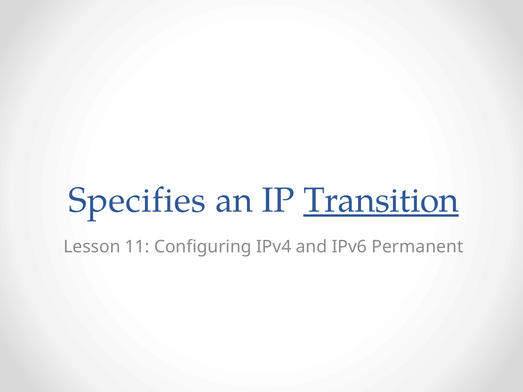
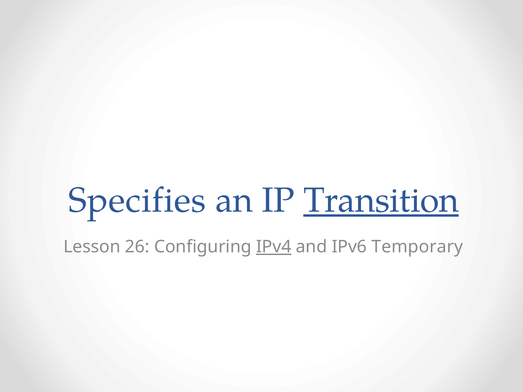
11: 11 -> 26
IPv4 underline: none -> present
Permanent: Permanent -> Temporary
